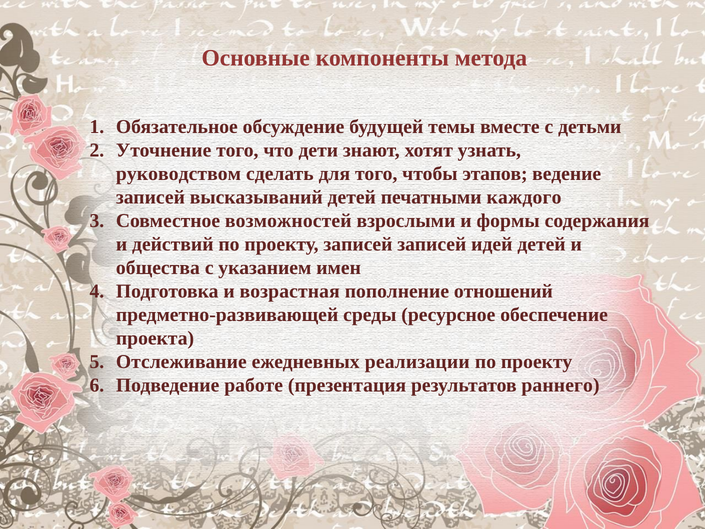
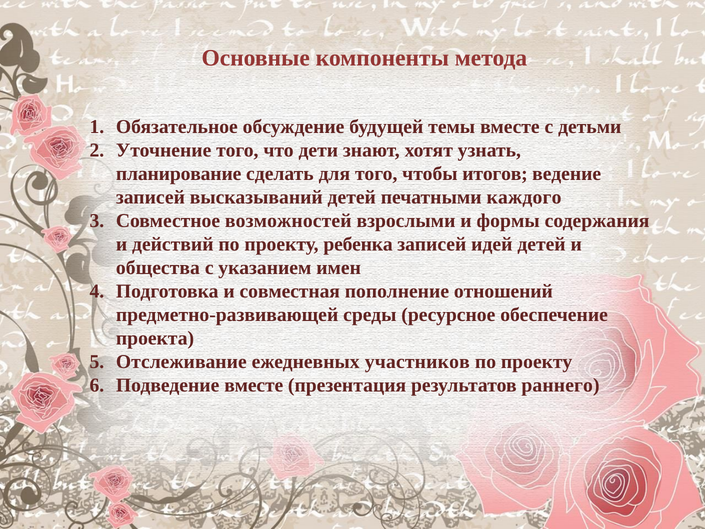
руководством: руководством -> планирование
этапов: этапов -> итогов
проекту записей: записей -> ребенка
возрастная: возрастная -> совместная
реализации: реализации -> участников
Подведение работе: работе -> вместе
